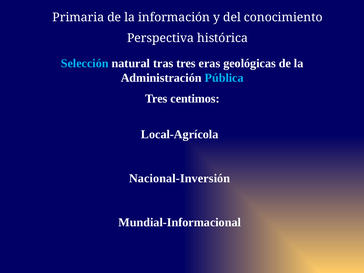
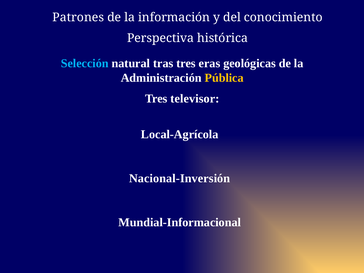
Primaria: Primaria -> Patrones
Pública colour: light blue -> yellow
centimos: centimos -> televisor
